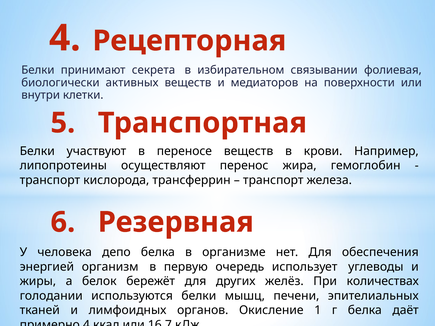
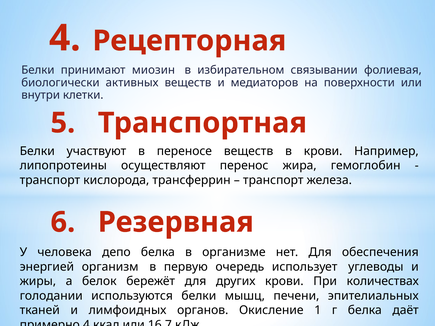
секрета: секрета -> миозин
других желёз: желёз -> крови
